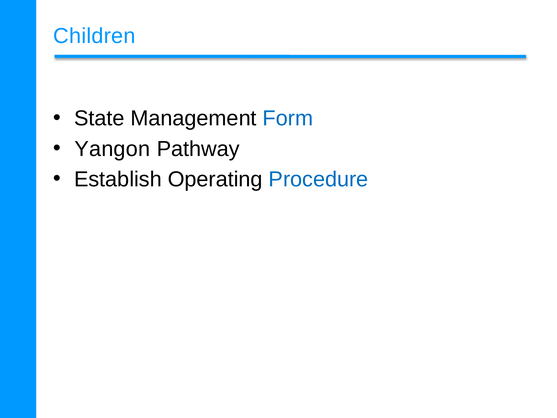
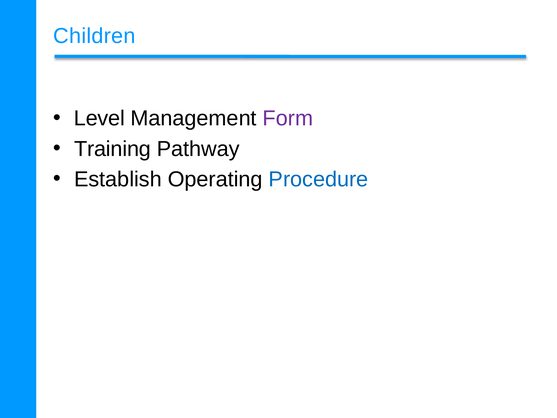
State: State -> Level
Form colour: blue -> purple
Yangon: Yangon -> Training
